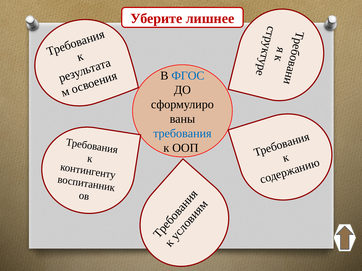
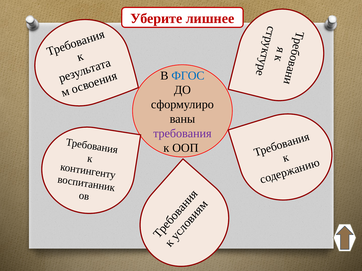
требования at (182, 134) colour: blue -> purple
